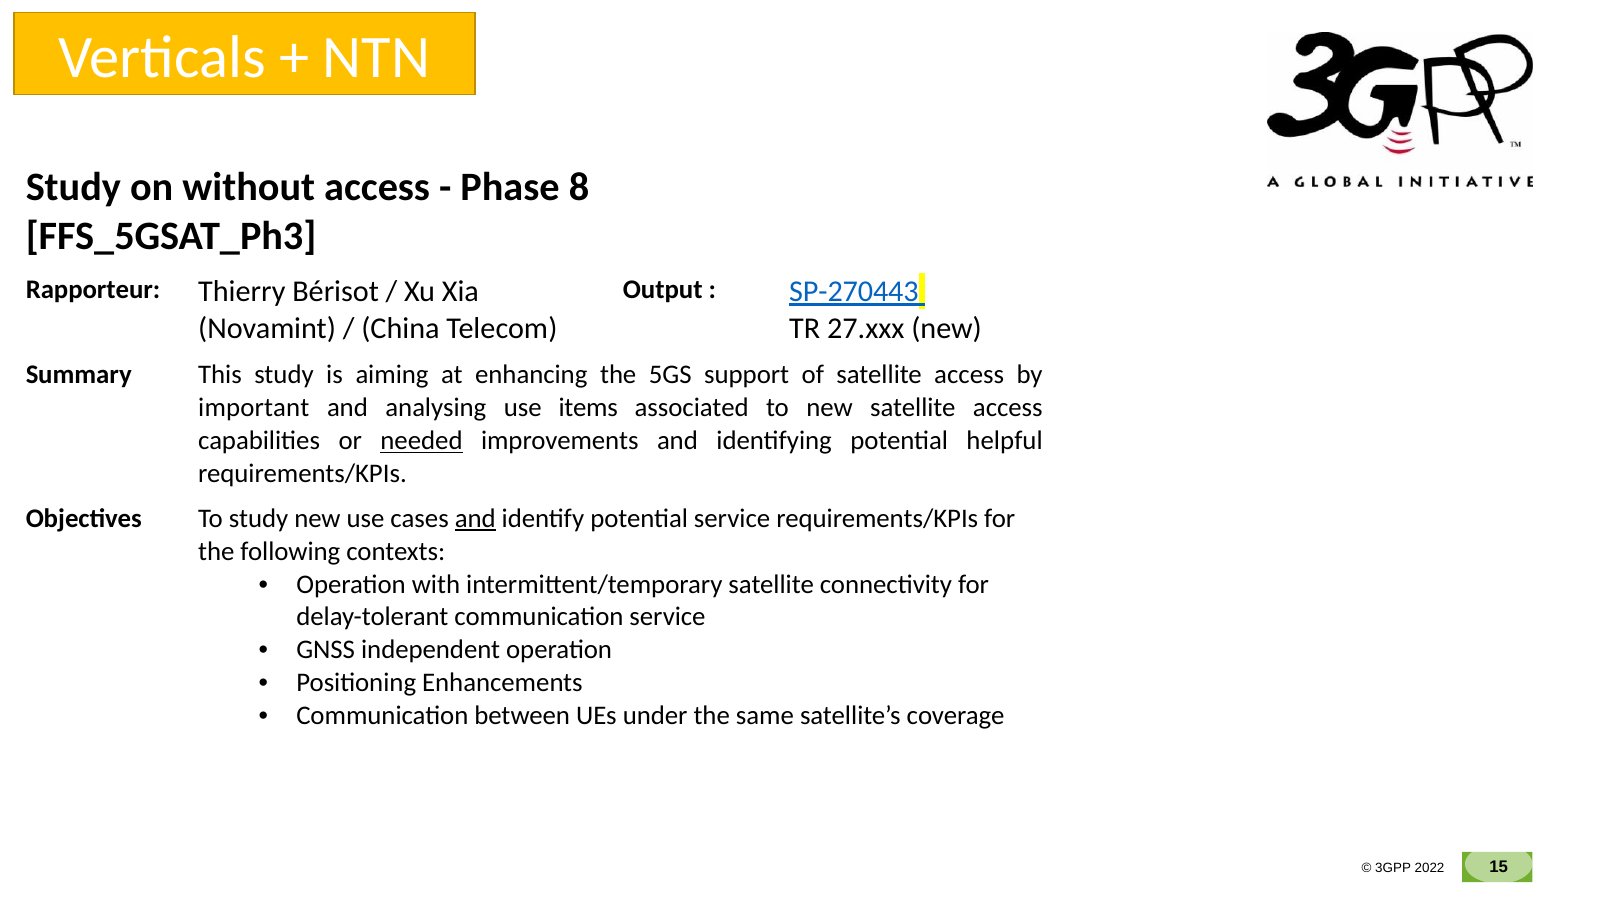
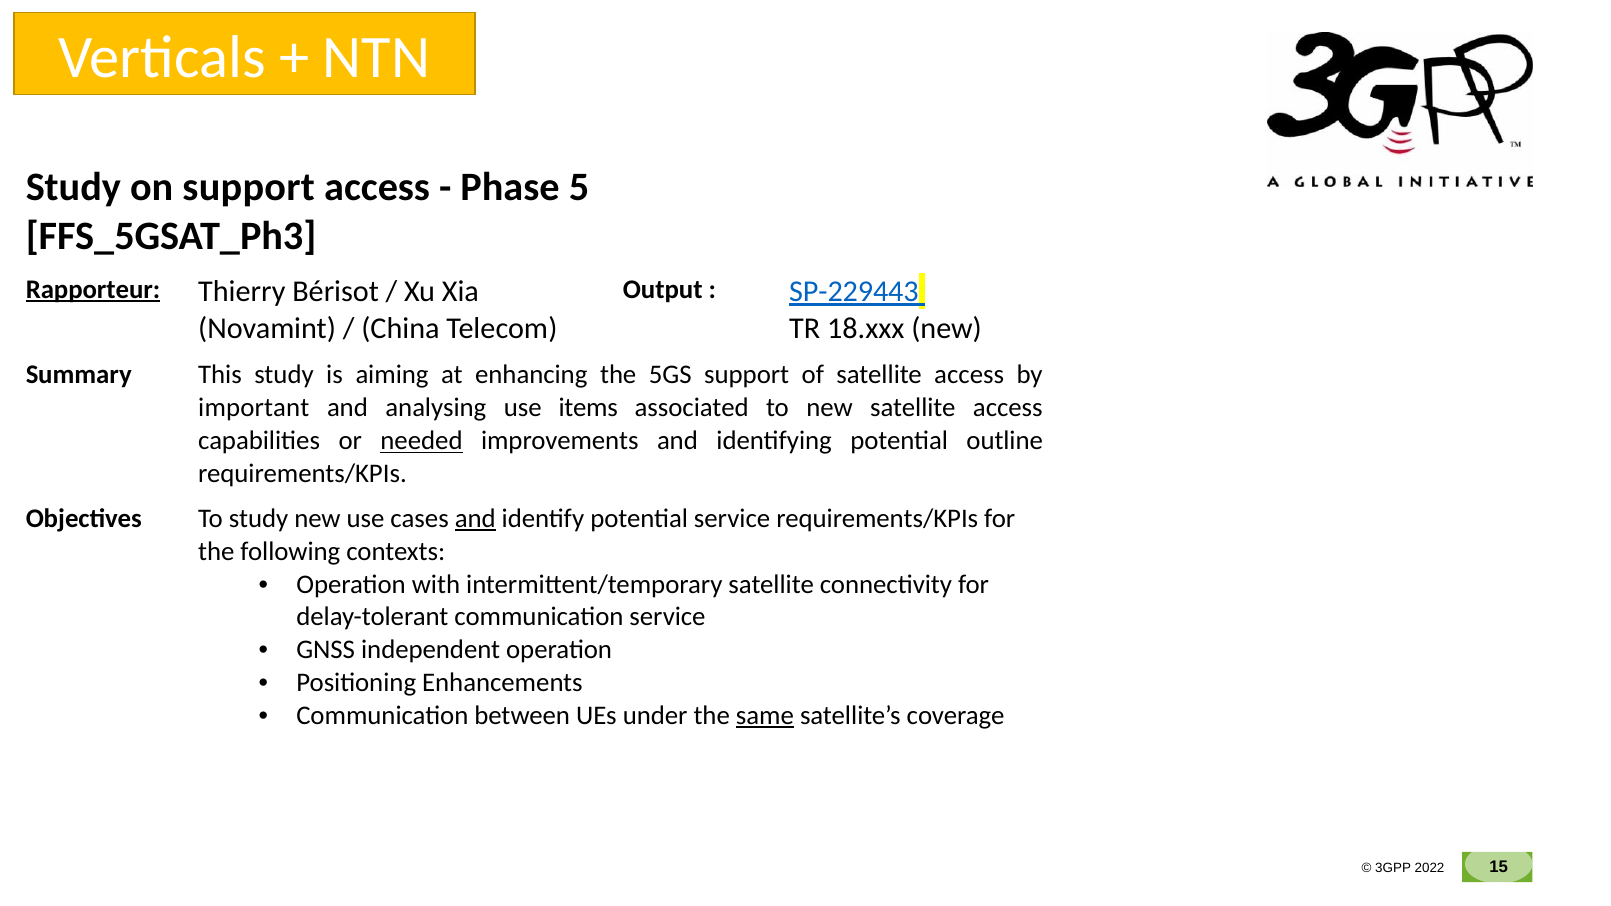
on without: without -> support
8: 8 -> 5
Rapporteur underline: none -> present
SP-270443: SP-270443 -> SP-229443
27.xxx: 27.xxx -> 18.xxx
helpful: helpful -> outline
same underline: none -> present
